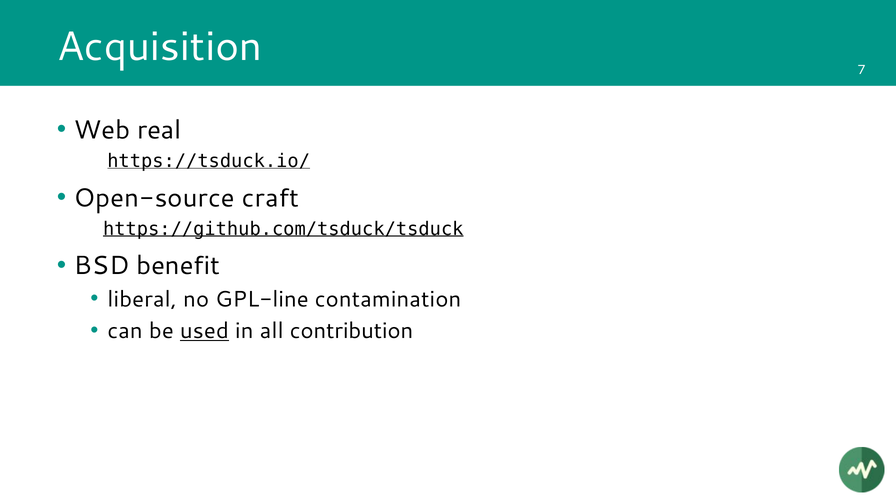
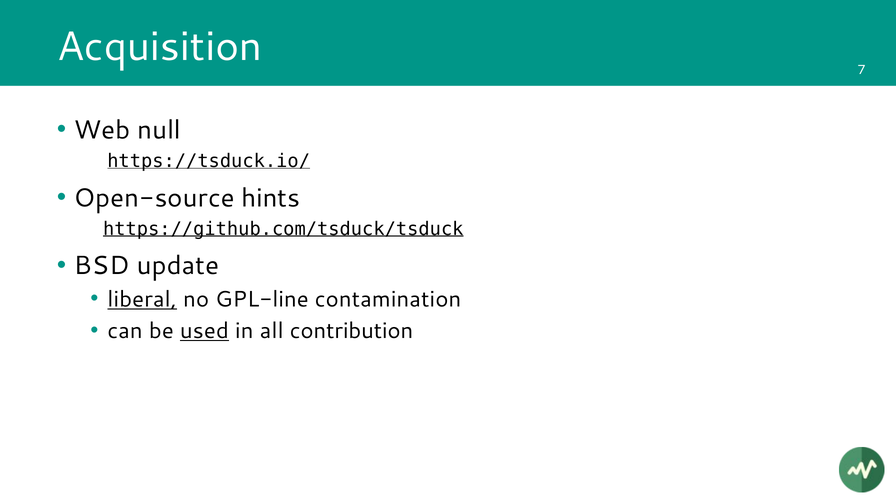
real: real -> null
craft: craft -> hints
benefit: benefit -> update
liberal underline: none -> present
